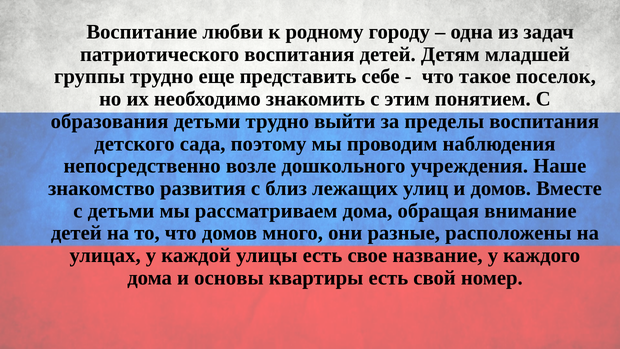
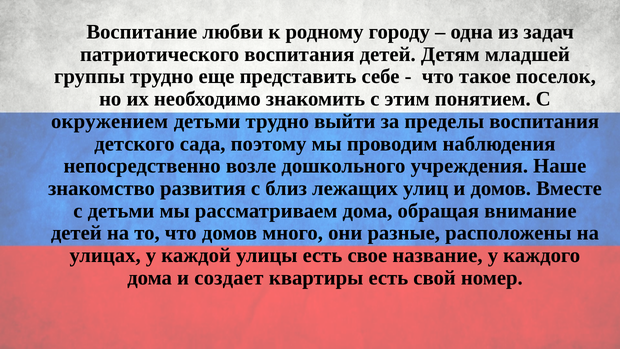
образования: образования -> окружением
основы: основы -> создает
